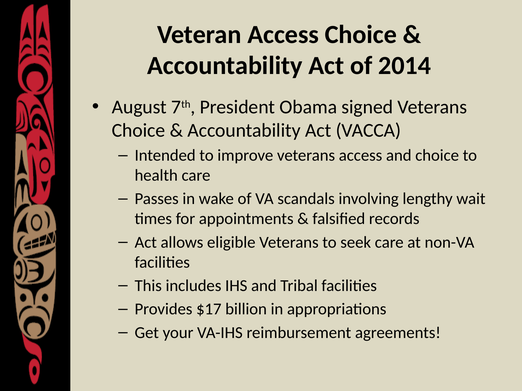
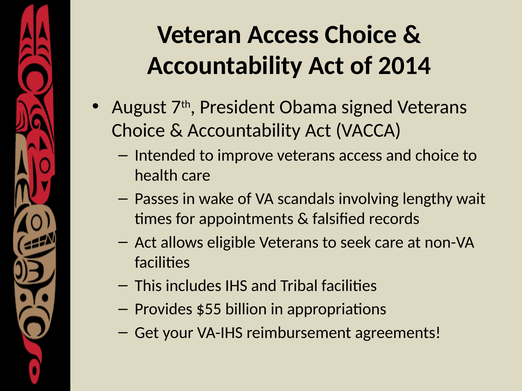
$17: $17 -> $55
